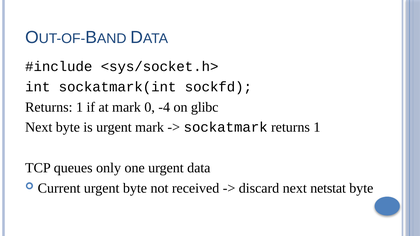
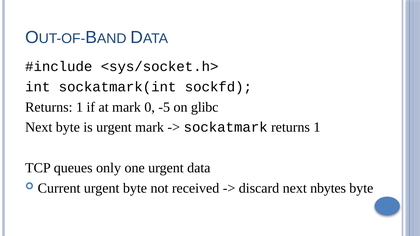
-4: -4 -> -5
netstat: netstat -> nbytes
